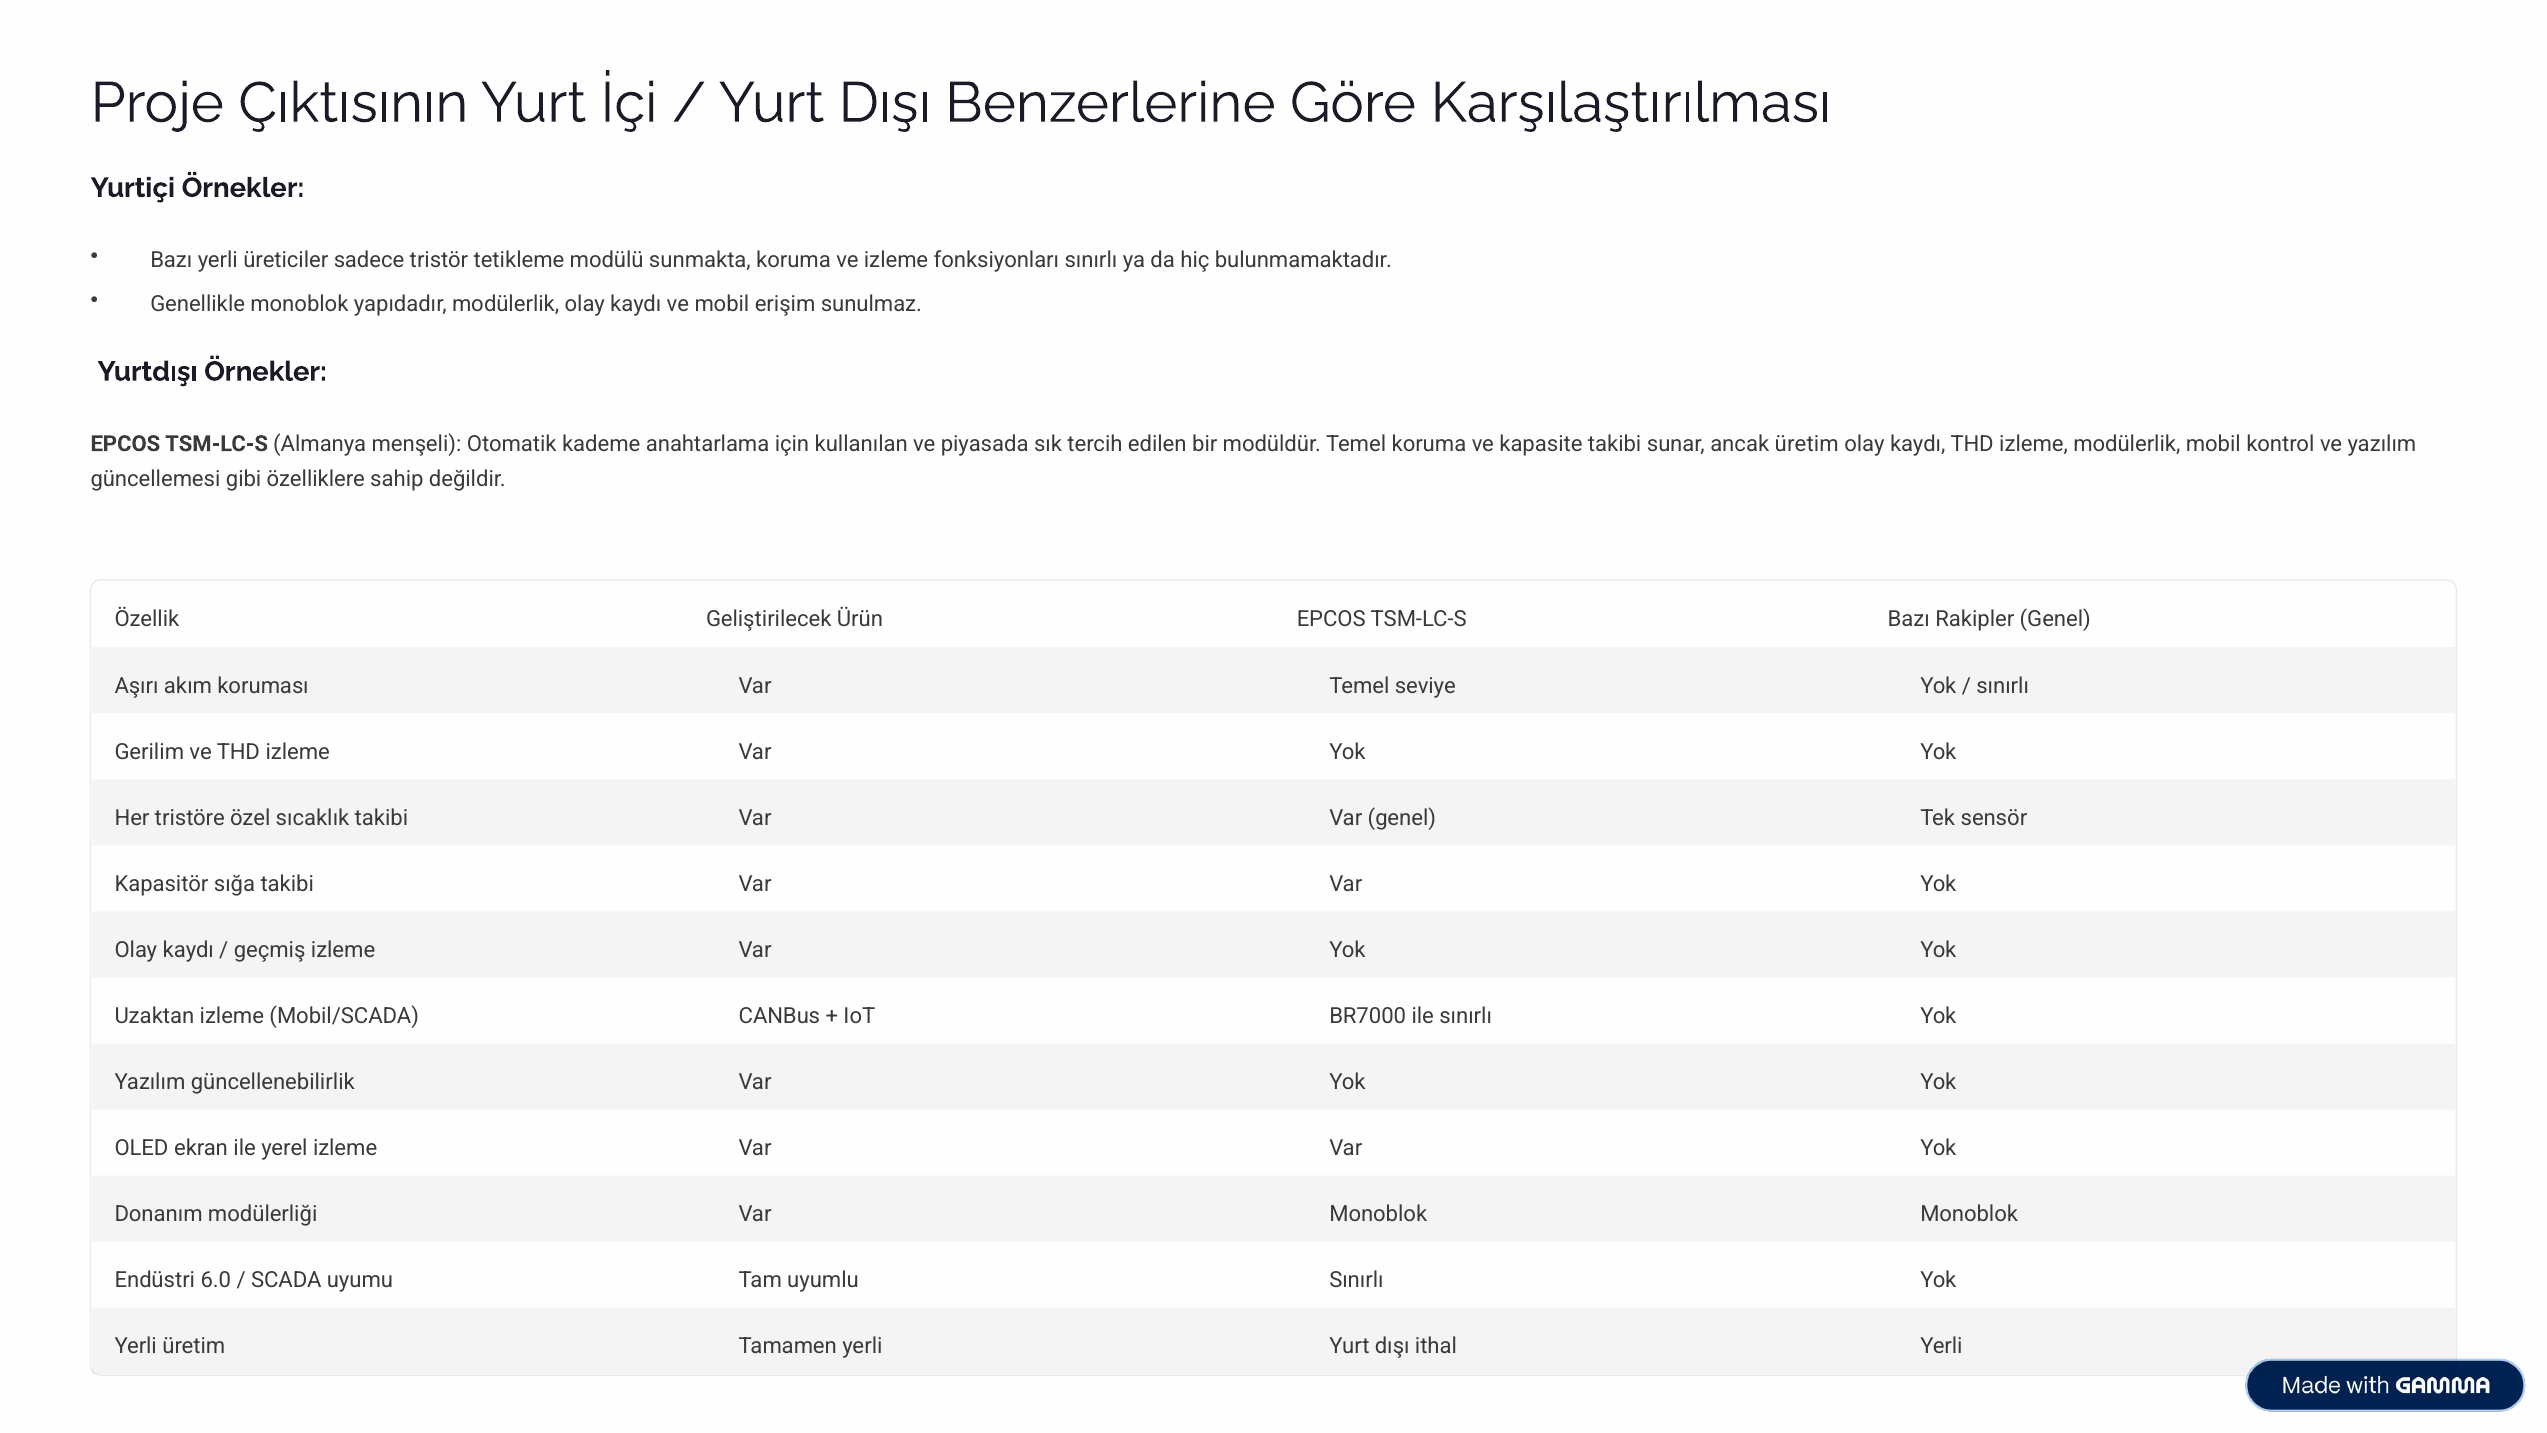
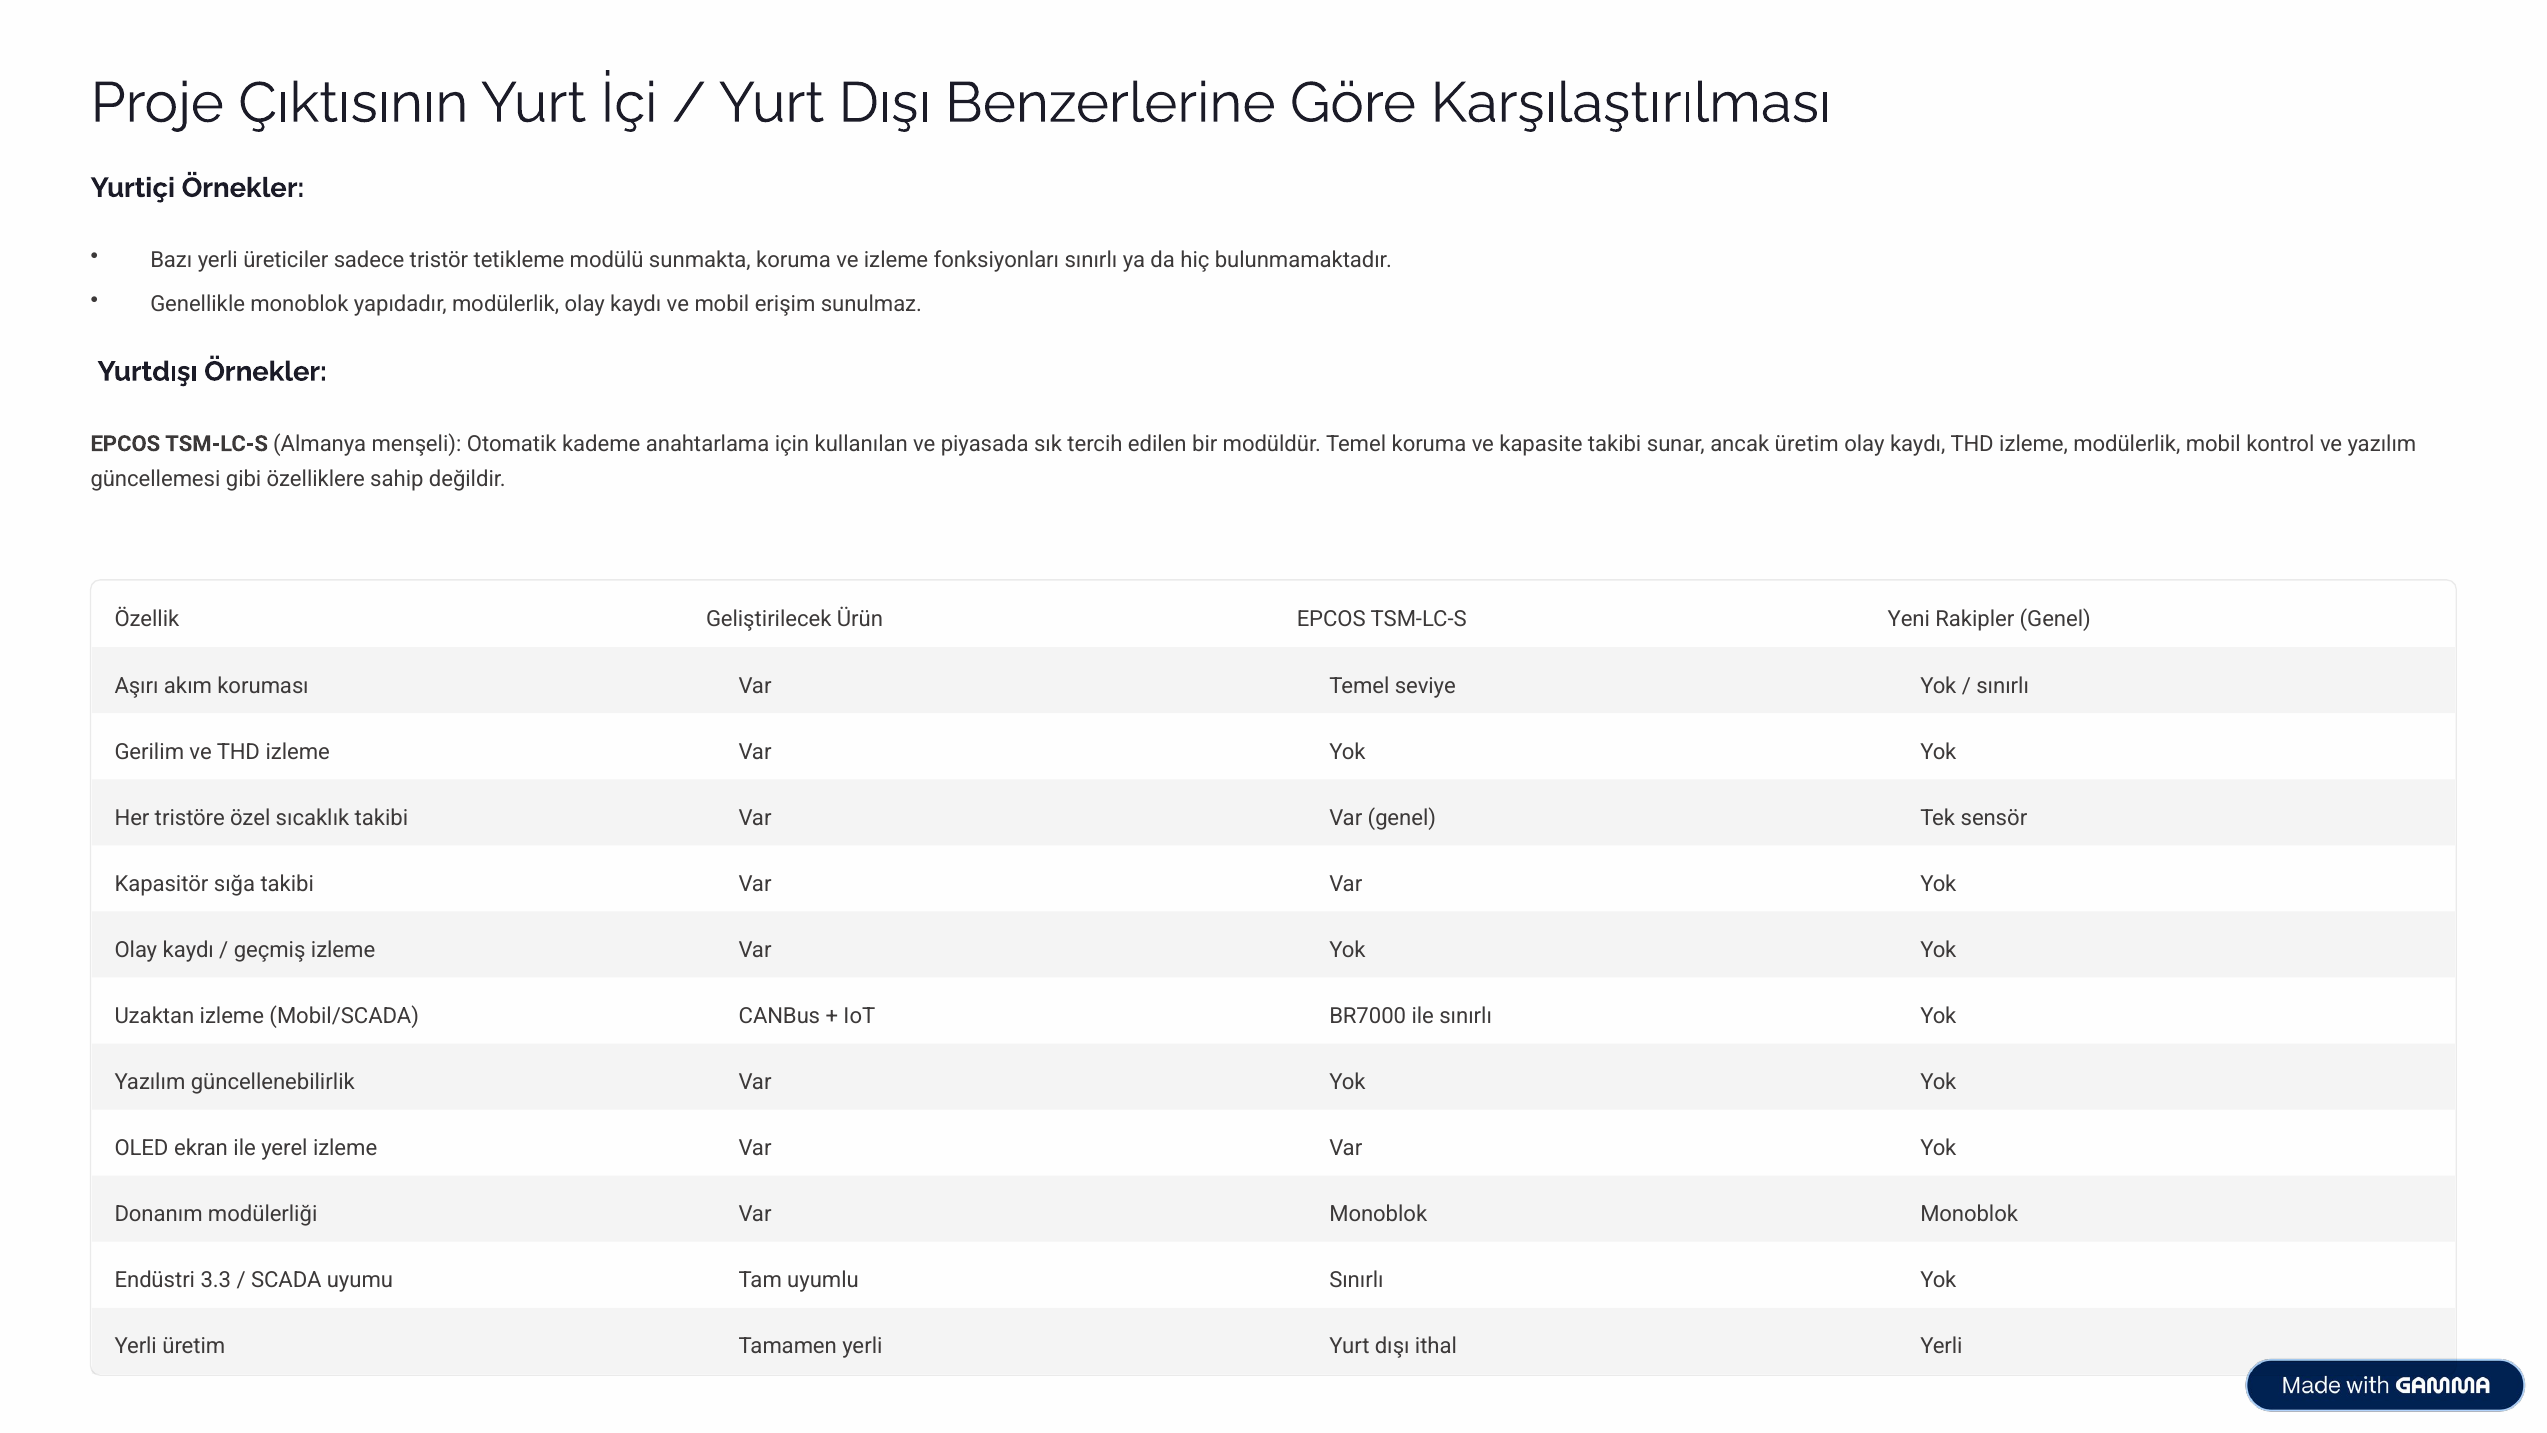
TSM-LC-S Bazı: Bazı -> Yeni
6.0: 6.0 -> 3.3
